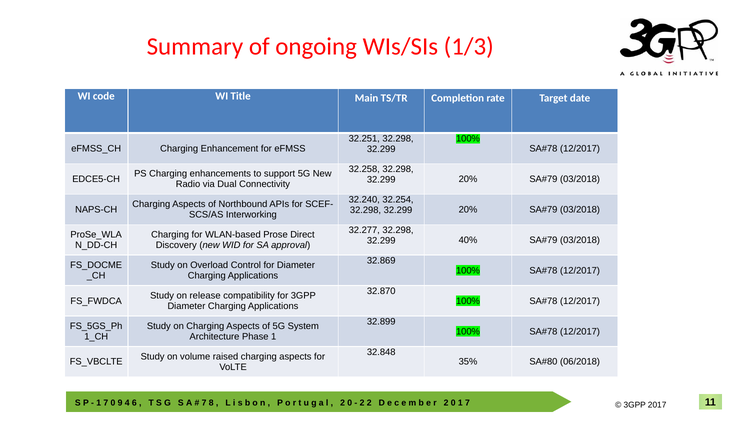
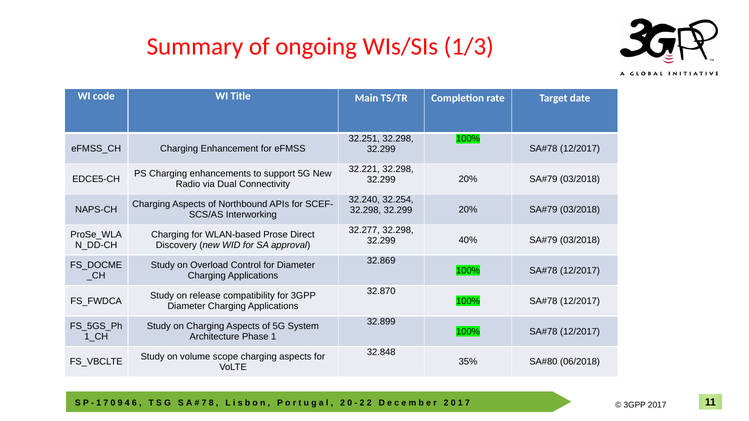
32.258: 32.258 -> 32.221
raised: raised -> scope
